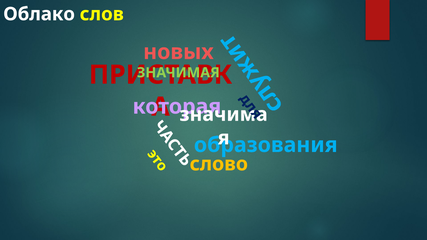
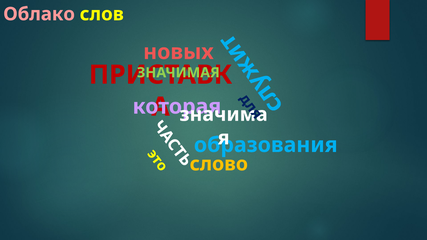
Облако colour: white -> pink
